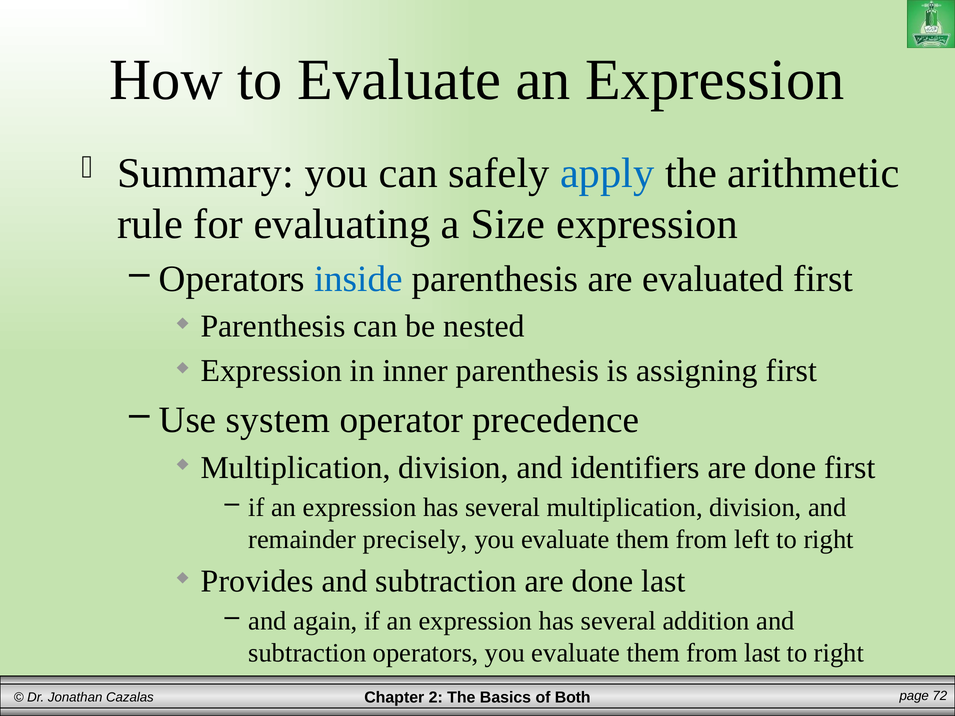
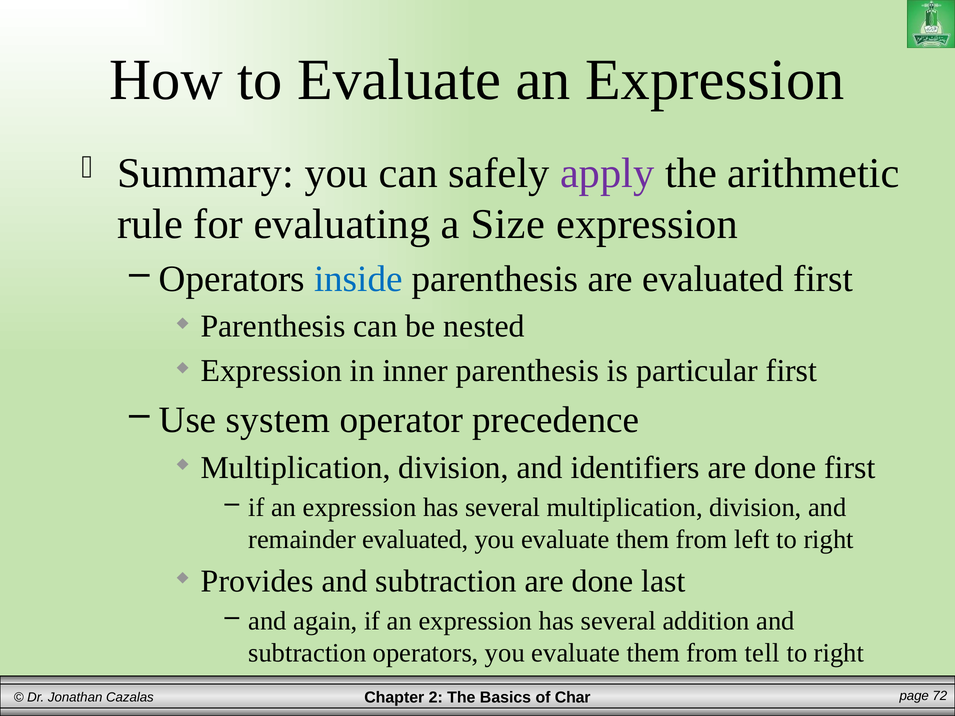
apply colour: blue -> purple
assigning: assigning -> particular
remainder precisely: precisely -> evaluated
from last: last -> tell
Both: Both -> Char
